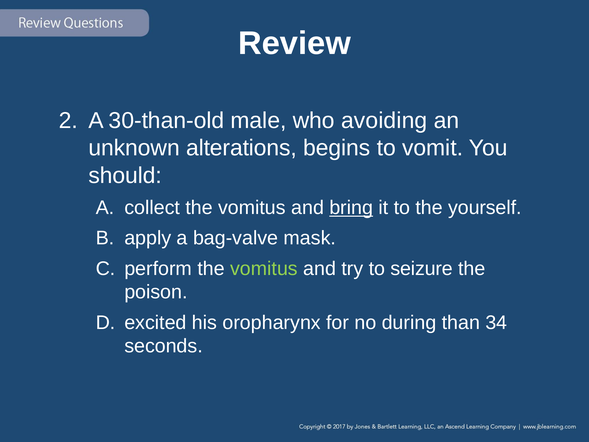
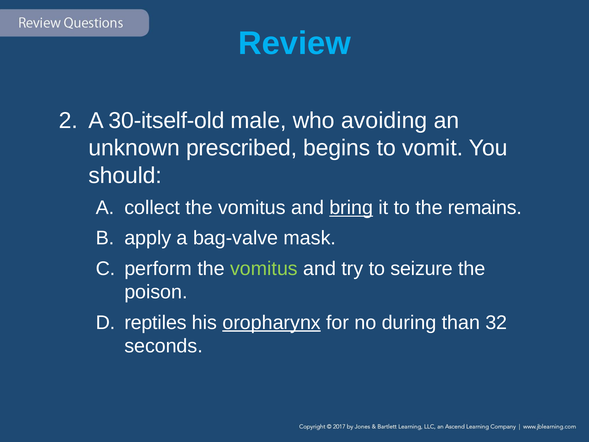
Review colour: white -> light blue
30-than-old: 30-than-old -> 30-itself-old
alterations: alterations -> prescribed
yourself: yourself -> remains
excited: excited -> reptiles
oropharynx underline: none -> present
34: 34 -> 32
